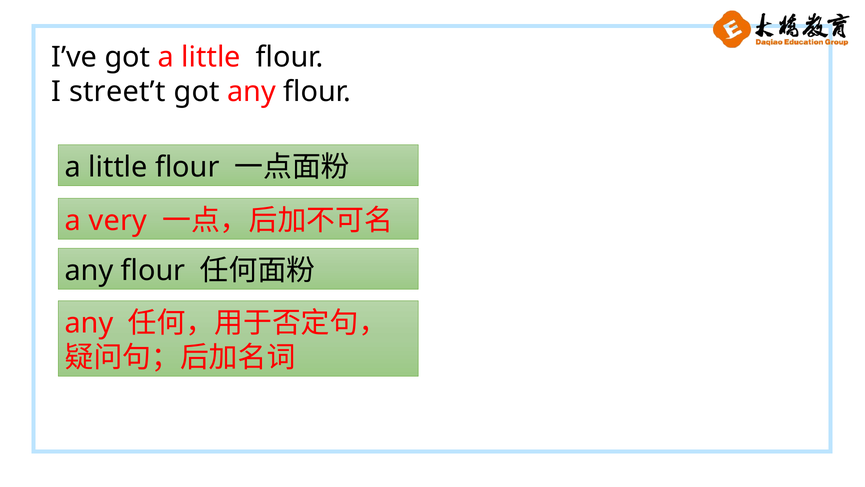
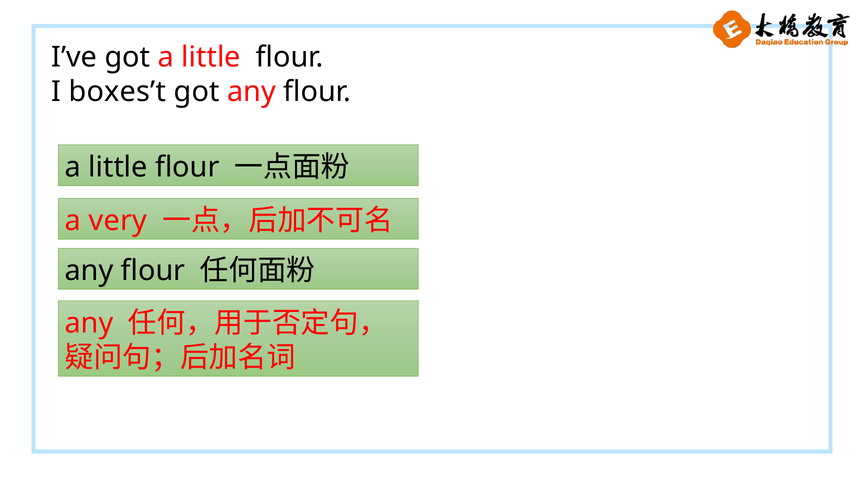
street’t: street’t -> boxes’t
